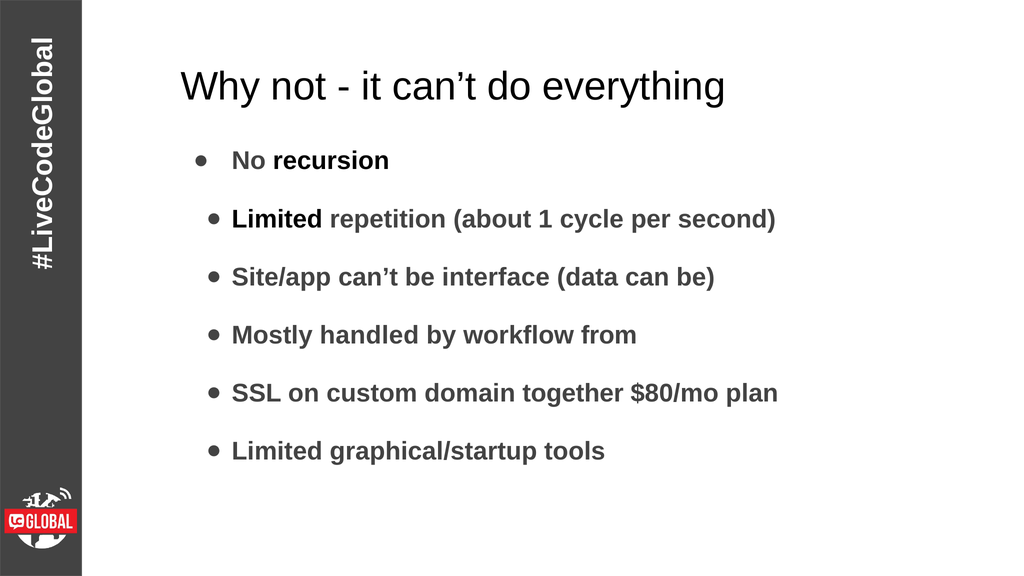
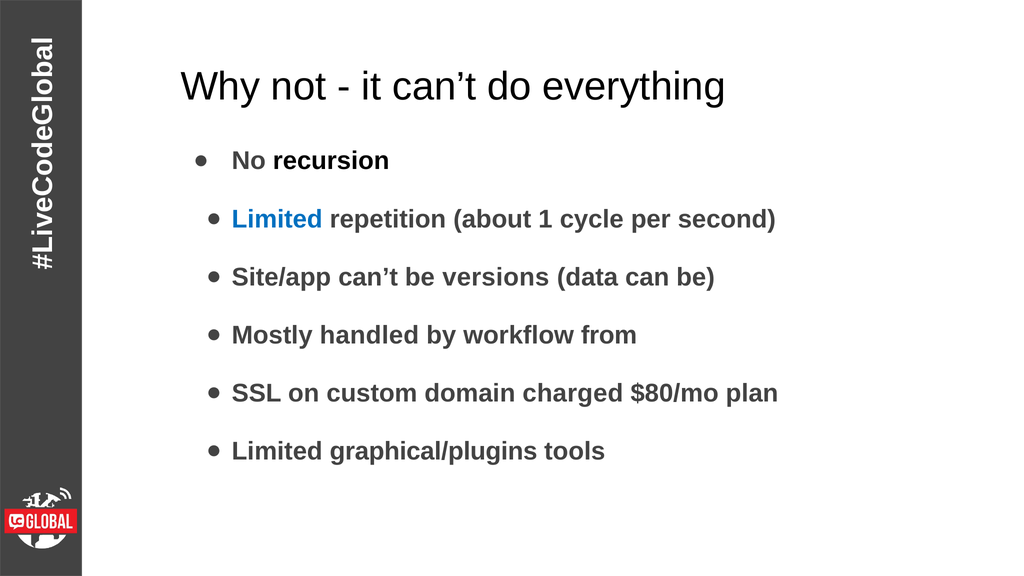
Limited at (277, 219) colour: black -> blue
interface: interface -> versions
together: together -> charged
graphical/startup: graphical/startup -> graphical/plugins
